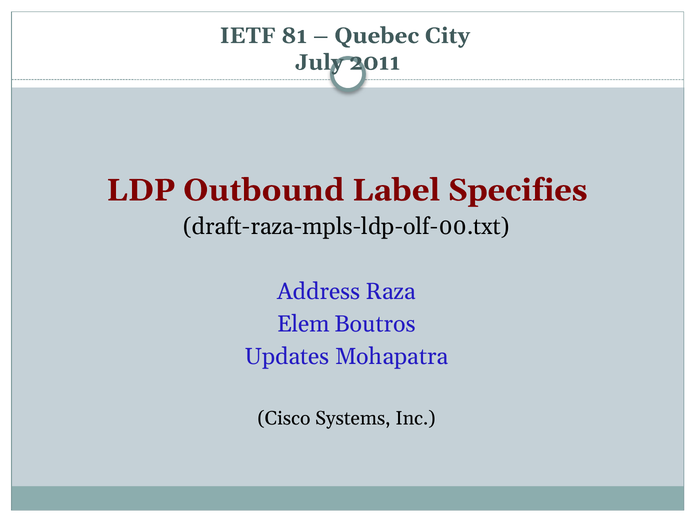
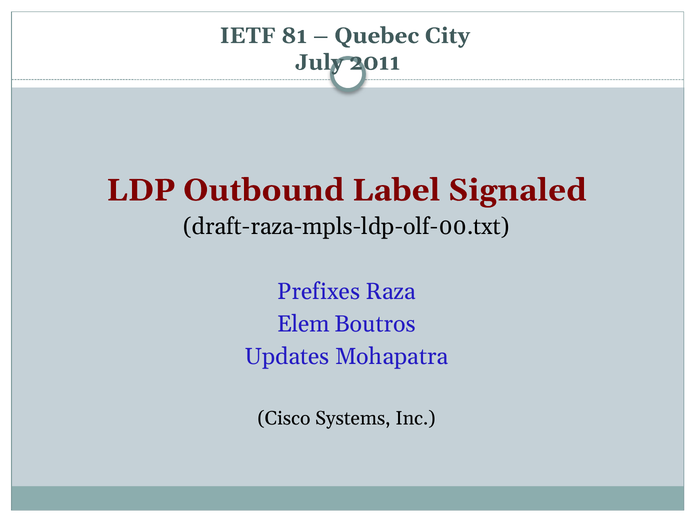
Specifies: Specifies -> Signaled
Address: Address -> Prefixes
